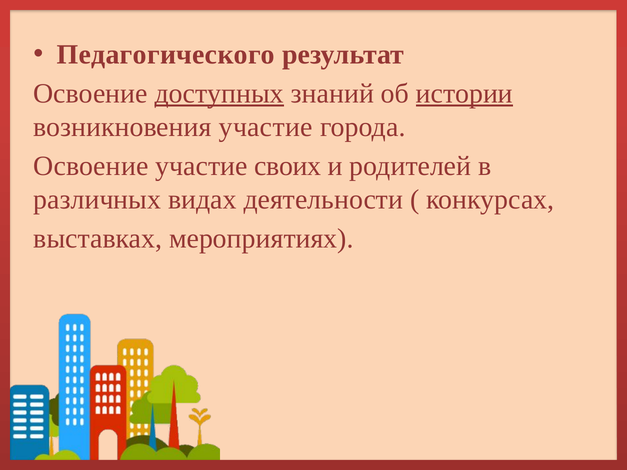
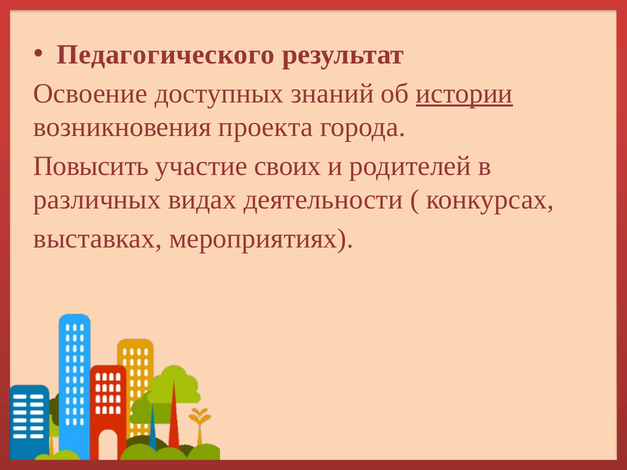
доступных underline: present -> none
возникновения участие: участие -> проекта
Освоение at (91, 166): Освоение -> Повысить
